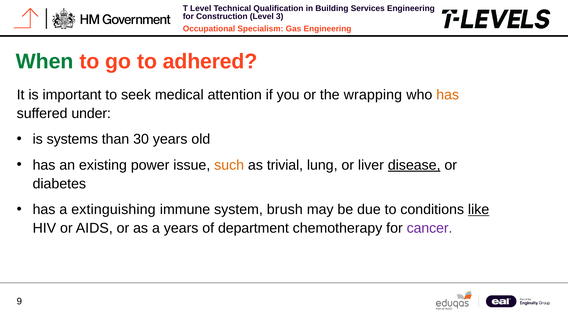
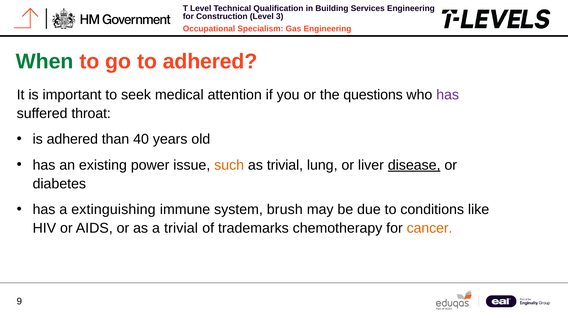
wrapping: wrapping -> questions
has at (448, 95) colour: orange -> purple
under: under -> throat
is systems: systems -> adhered
30: 30 -> 40
like underline: present -> none
a years: years -> trivial
department: department -> trademarks
cancer colour: purple -> orange
